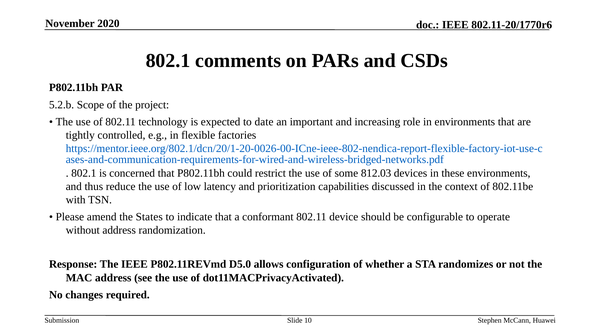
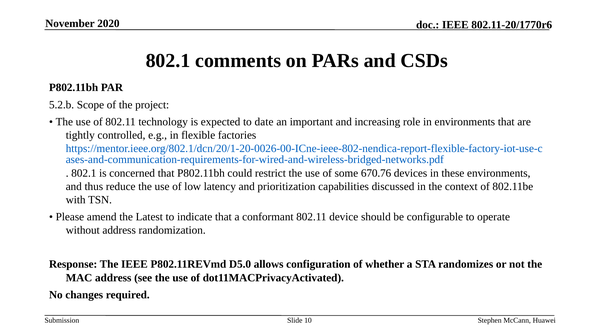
812.03: 812.03 -> 670.76
States: States -> Latest
